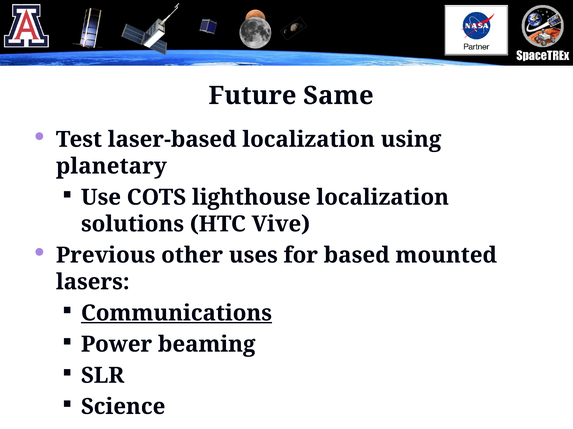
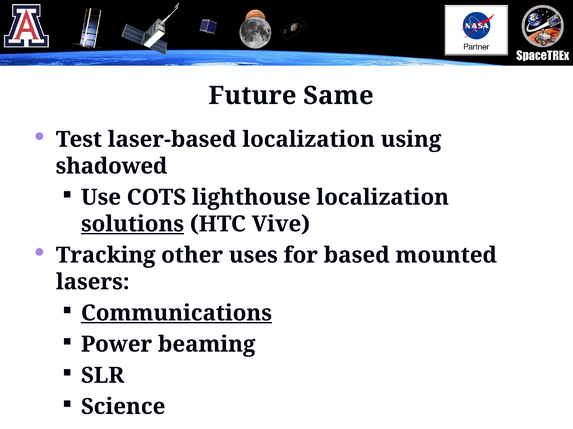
planetary: planetary -> shadowed
solutions underline: none -> present
Previous: Previous -> Tracking
